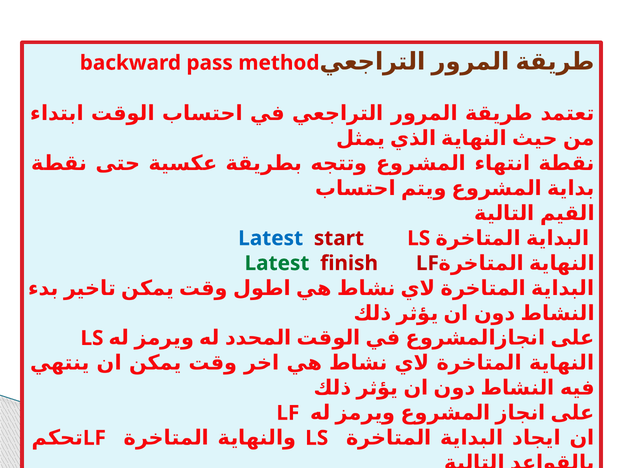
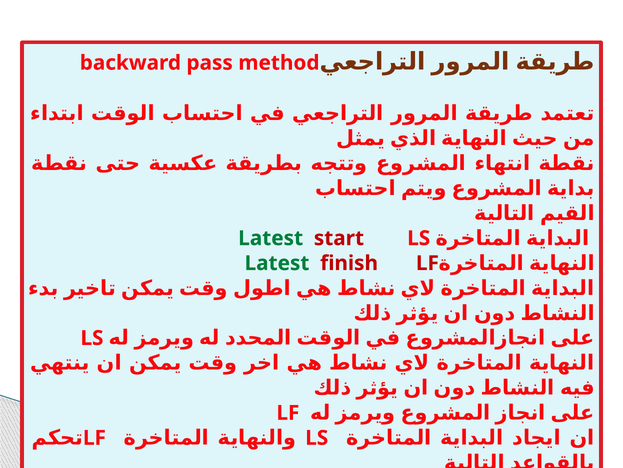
Latest at (271, 238) colour: blue -> green
